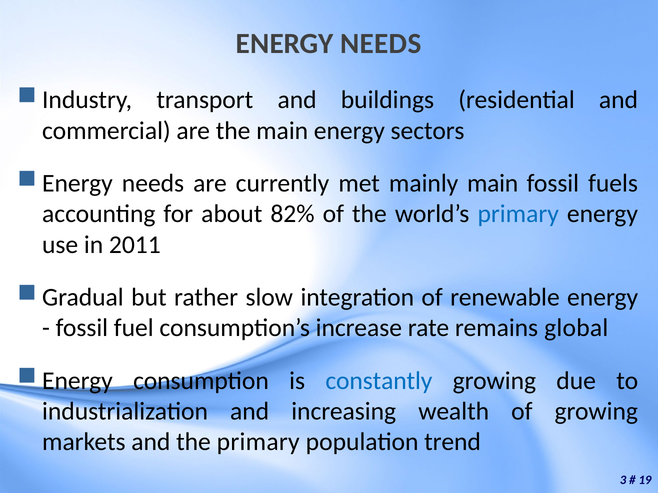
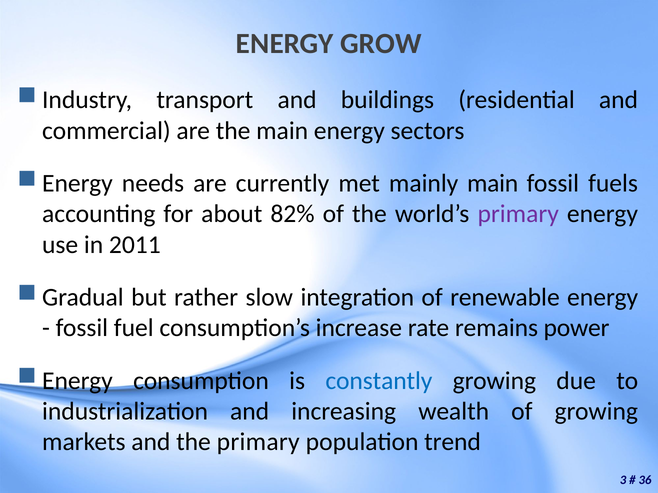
NEEDS at (381, 44): NEEDS -> GROW
primary at (518, 214) colour: blue -> purple
global: global -> power
19: 19 -> 36
